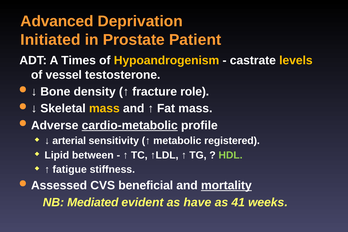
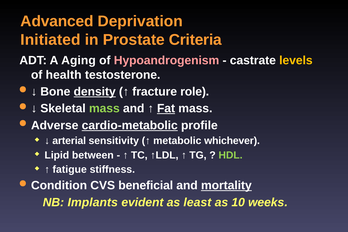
Patient: Patient -> Criteria
Times: Times -> Aging
Hypoandrogenism colour: yellow -> pink
vessel: vessel -> health
density underline: none -> present
mass at (104, 109) colour: yellow -> light green
Fat underline: none -> present
registered: registered -> whichever
Assessed: Assessed -> Condition
Mediated: Mediated -> Implants
have: have -> least
41: 41 -> 10
